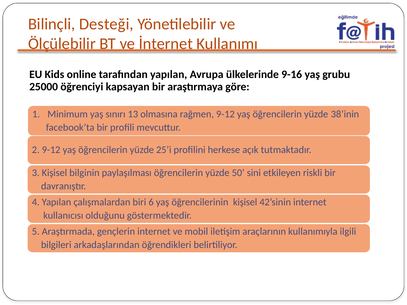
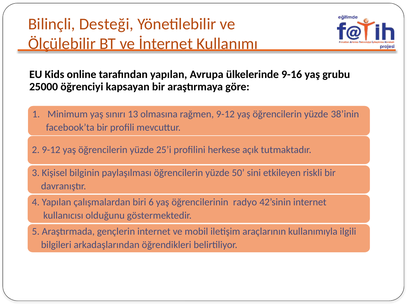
öğrencilerinin kişisel: kişisel -> radyo
